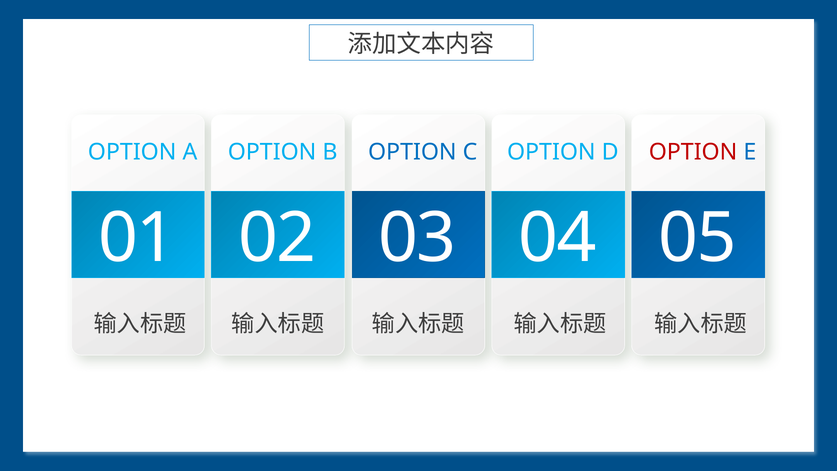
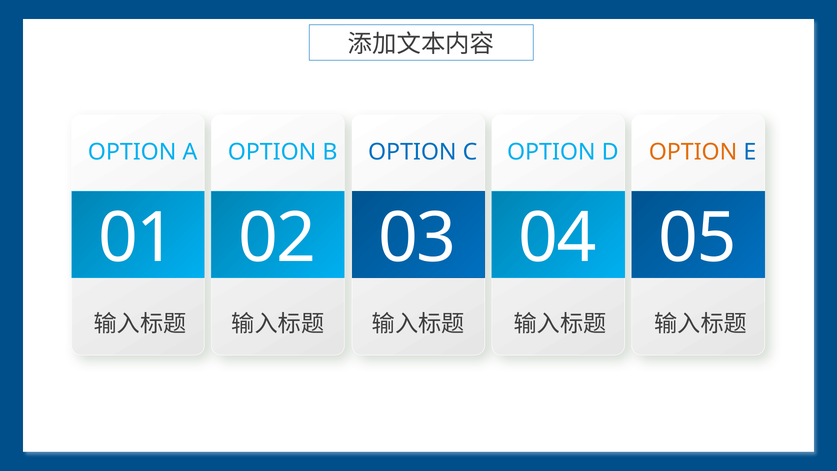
OPTION at (693, 152) colour: red -> orange
